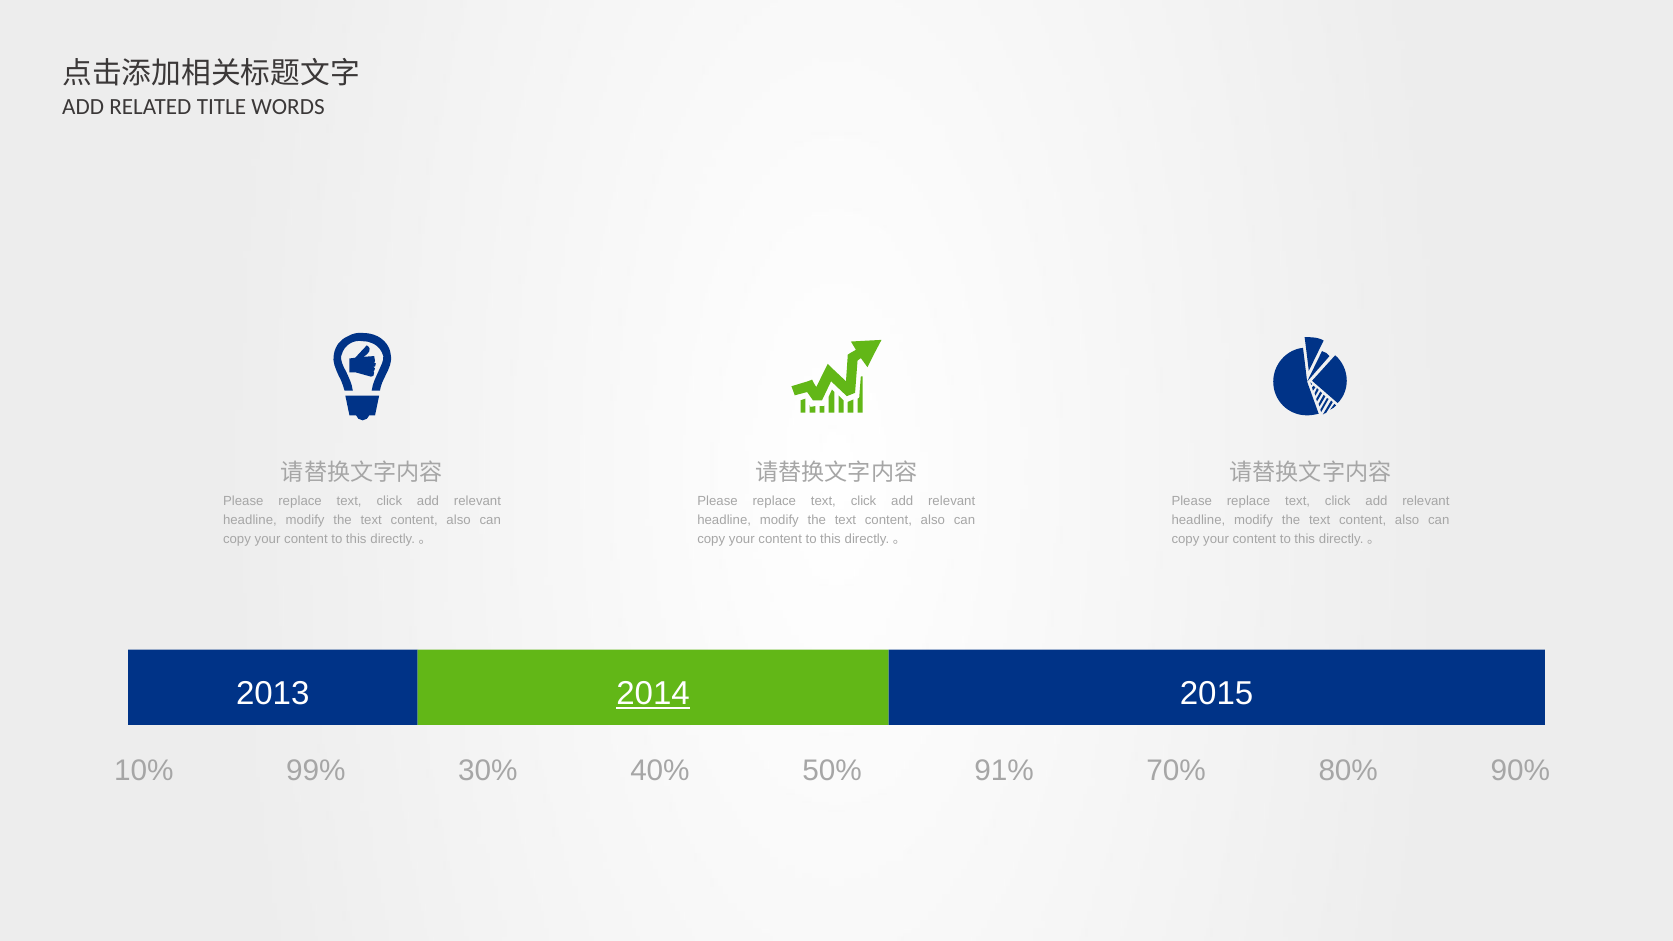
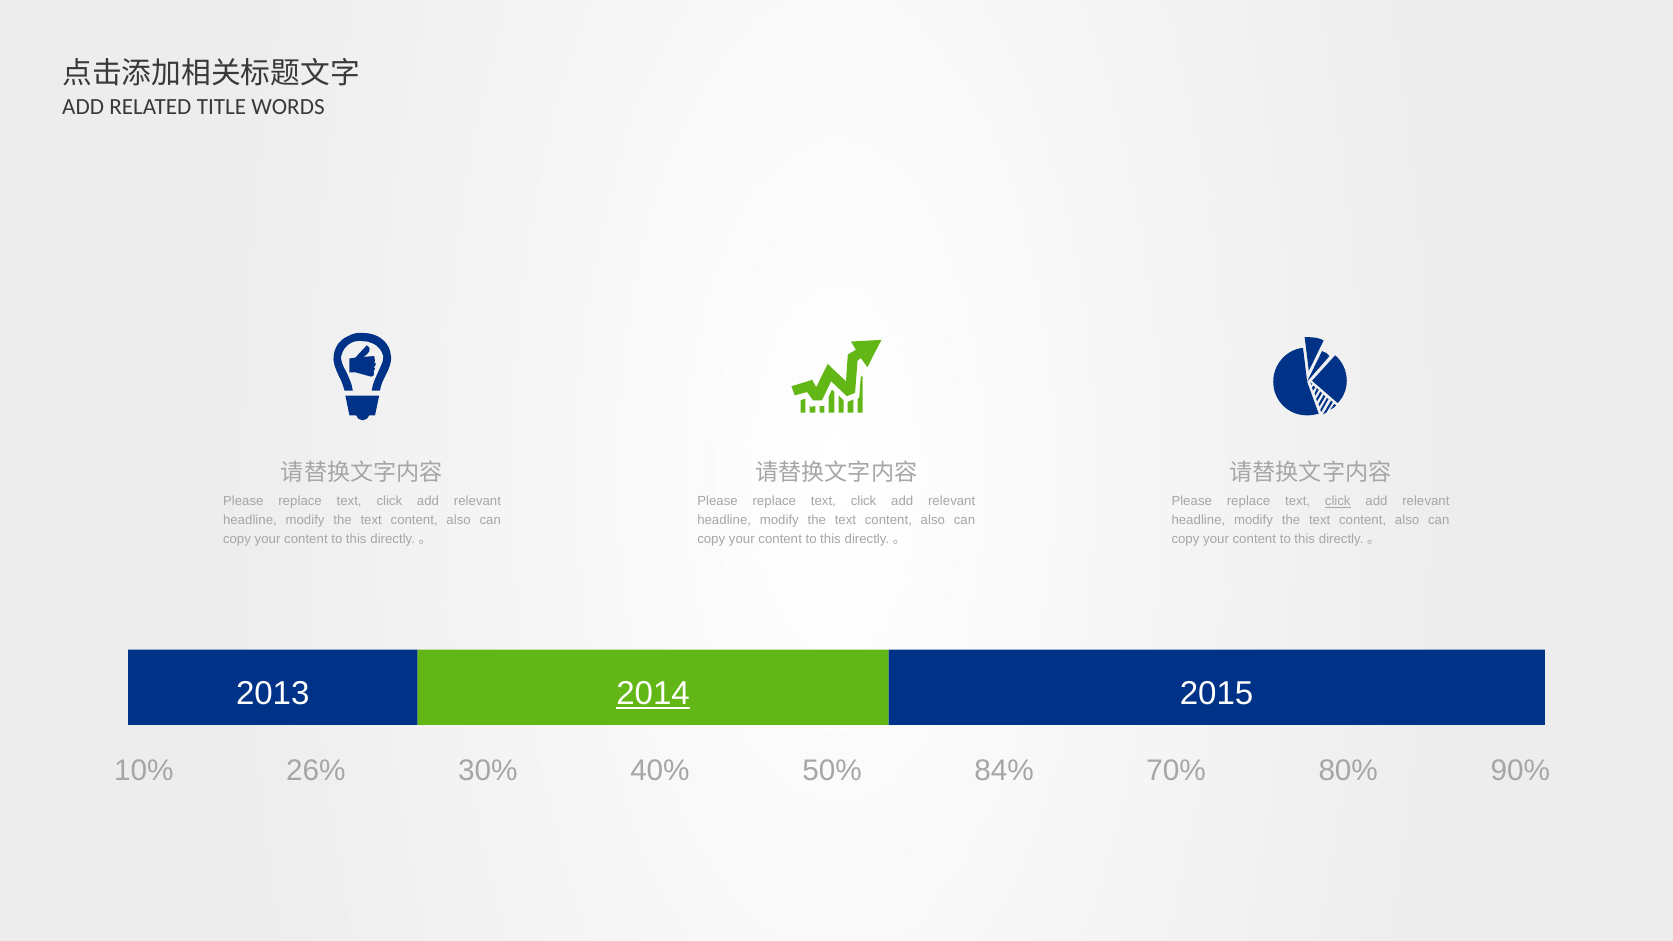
click at (1338, 501) underline: none -> present
99%: 99% -> 26%
91%: 91% -> 84%
